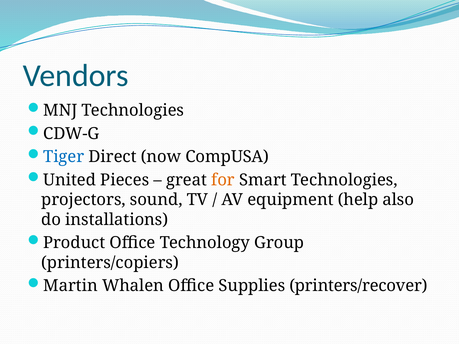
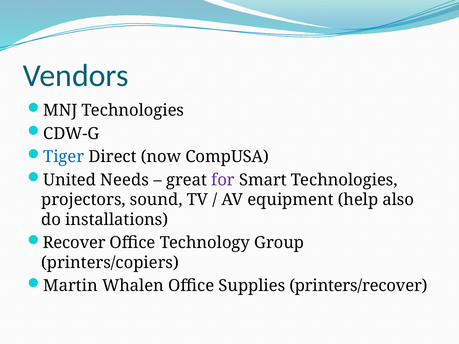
Pieces: Pieces -> Needs
for colour: orange -> purple
Product: Product -> Recover
